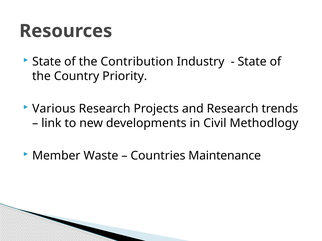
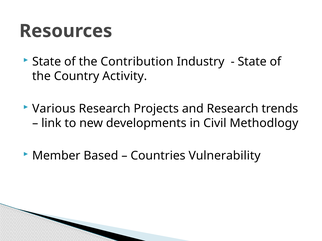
Priority: Priority -> Activity
Waste: Waste -> Based
Maintenance: Maintenance -> Vulnerability
